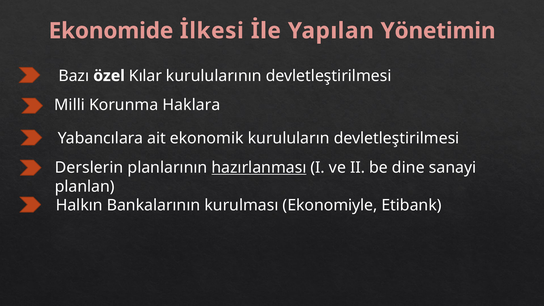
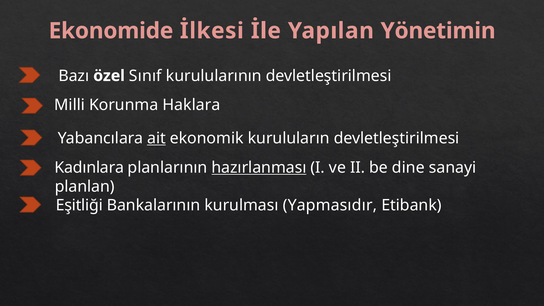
Kılar: Kılar -> Sınıf
ait underline: none -> present
Derslerin: Derslerin -> Kadınlara
Halkın: Halkın -> Eşitliği
Ekonomiyle: Ekonomiyle -> Yapmasıdır
